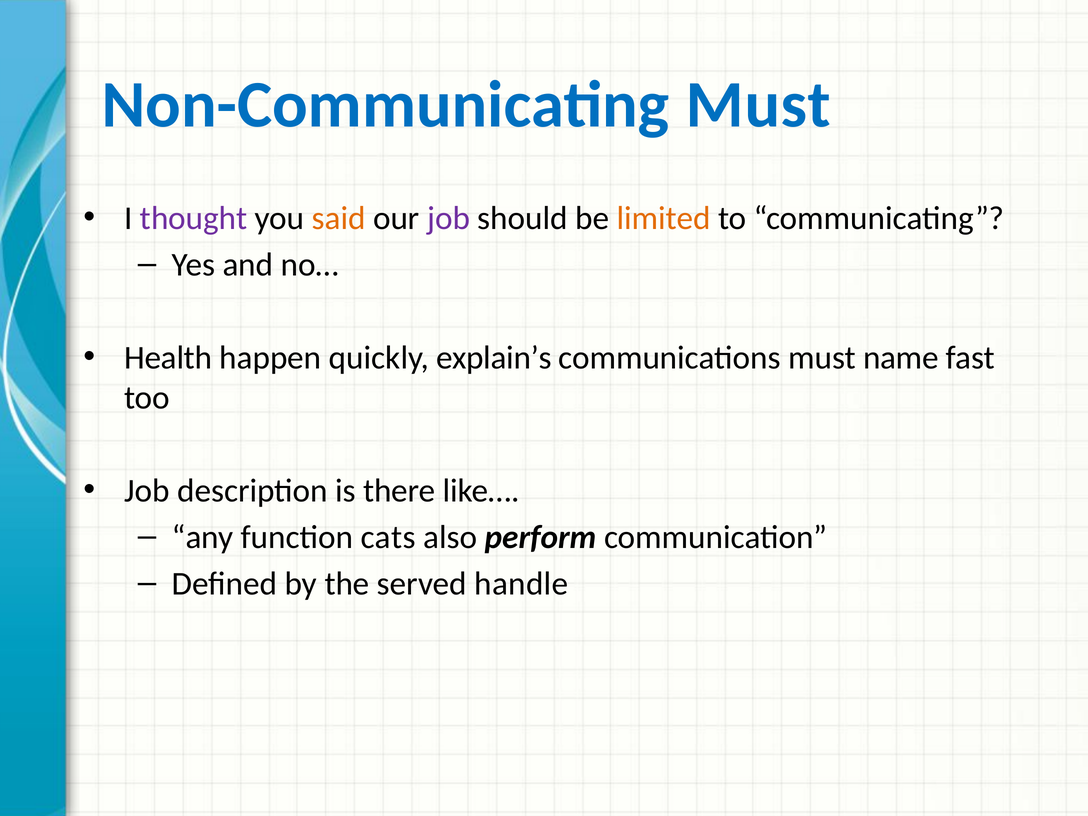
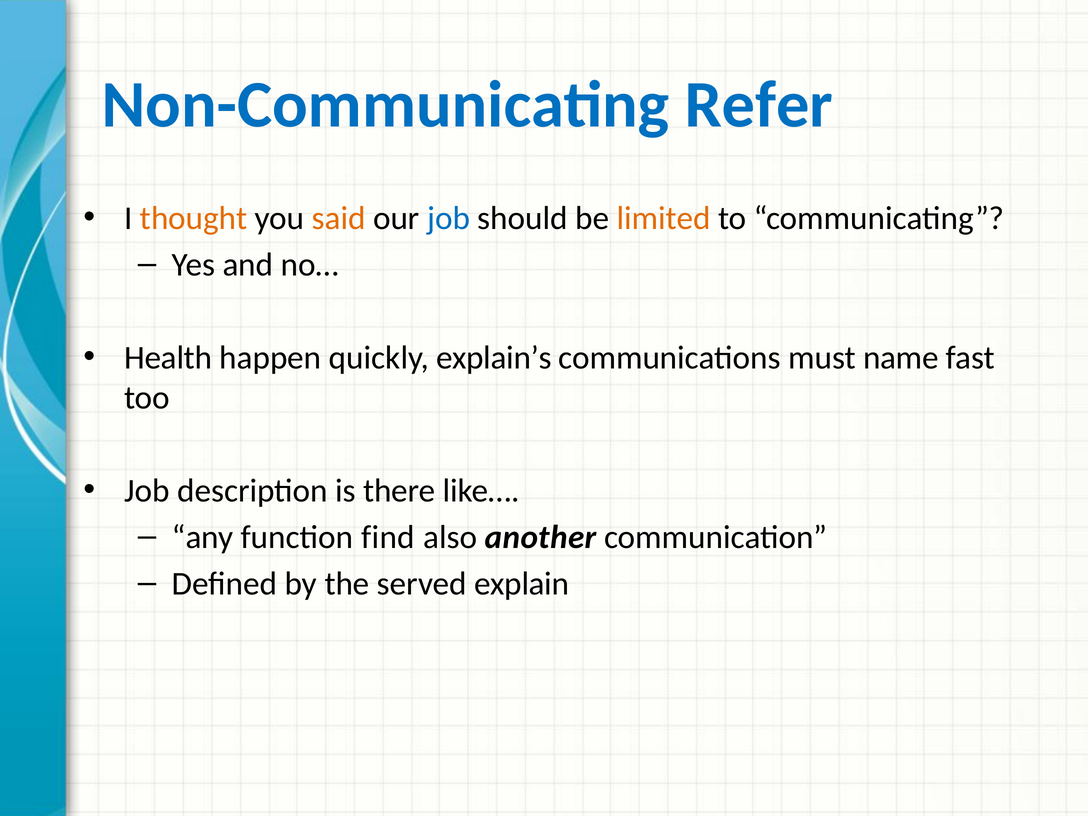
Non-Communicating Must: Must -> Refer
thought colour: purple -> orange
job at (449, 218) colour: purple -> blue
cats: cats -> find
perform: perform -> another
handle: handle -> explain
